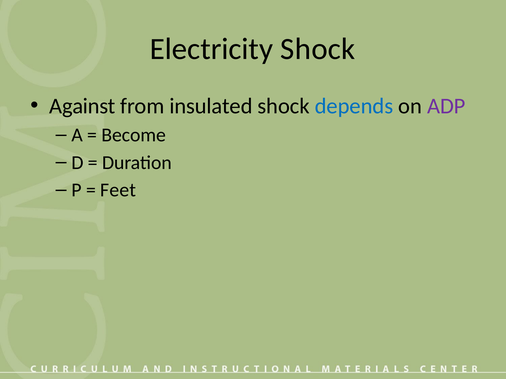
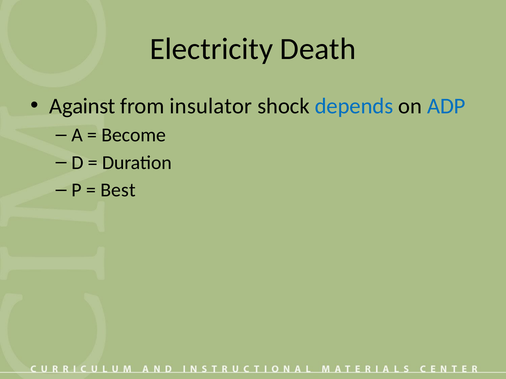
Electricity Shock: Shock -> Death
insulated: insulated -> insulator
ADP colour: purple -> blue
Feet: Feet -> Best
